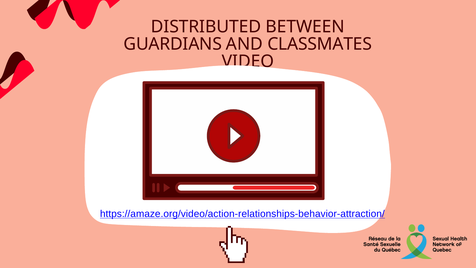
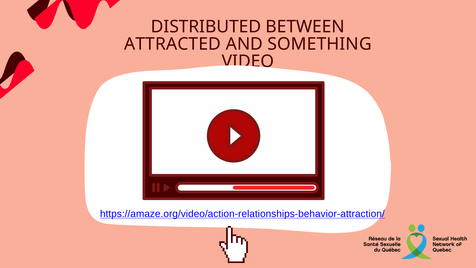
GUARDIANS: GUARDIANS -> ATTRACTED
CLASSMATES: CLASSMATES -> SOMETHING
